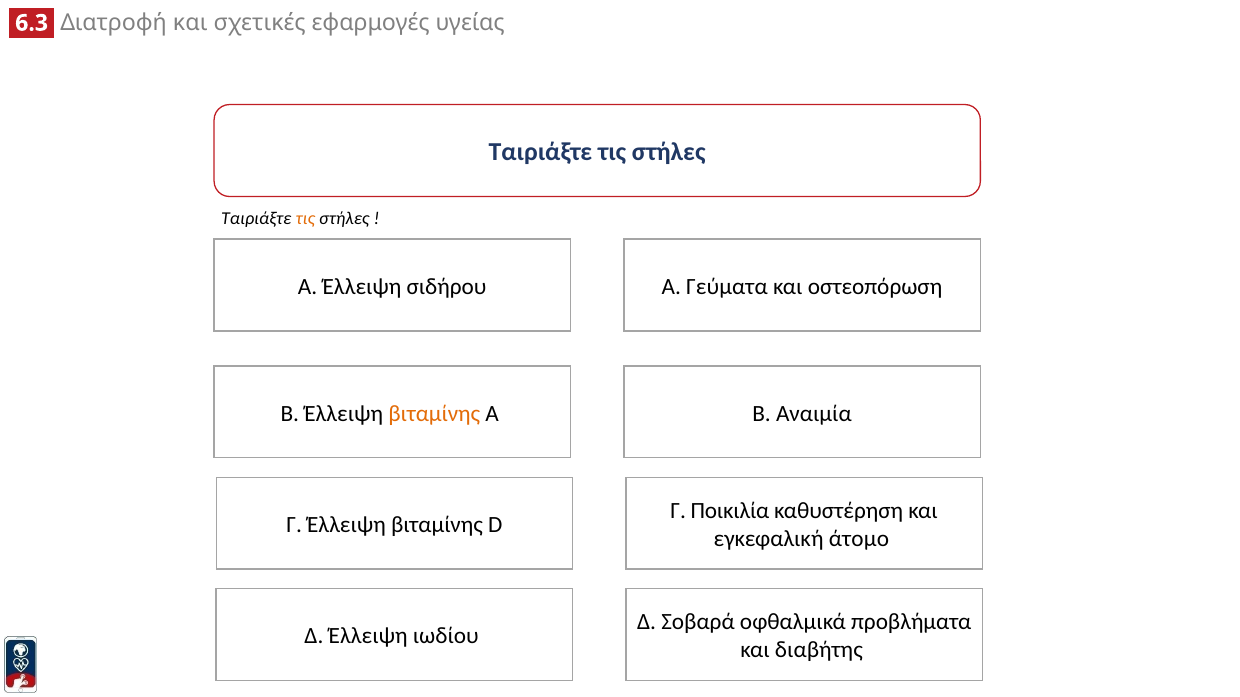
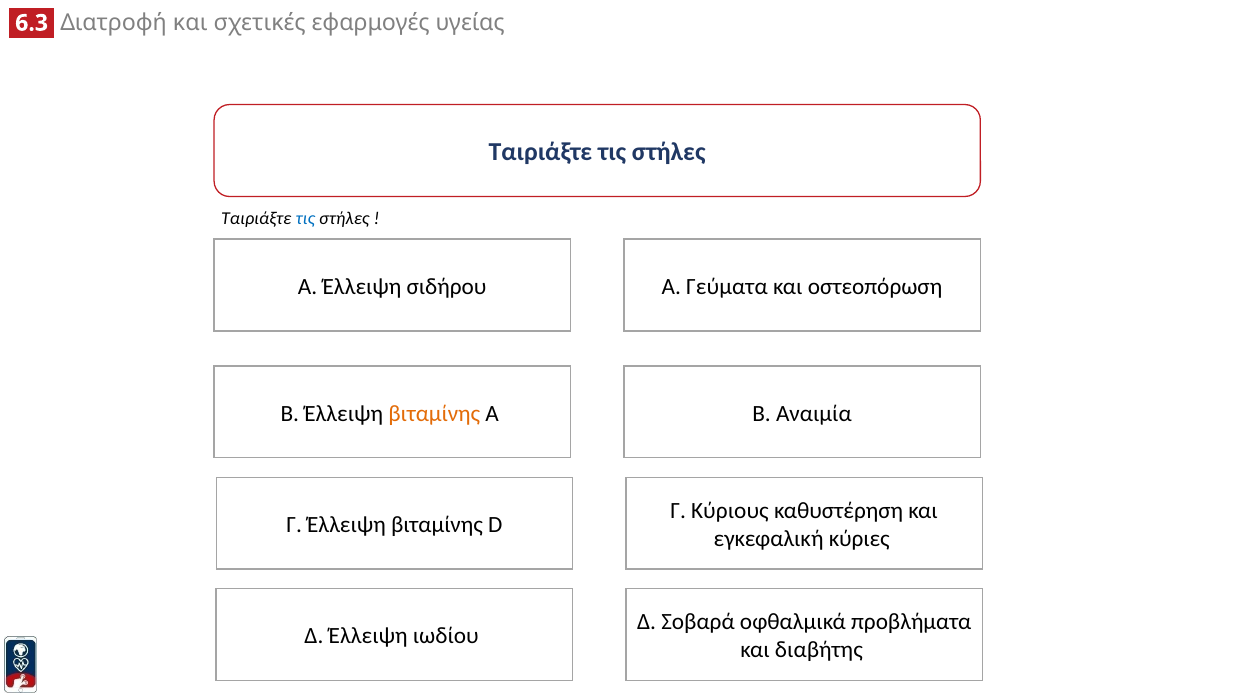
τις at (305, 219) colour: orange -> blue
Ποικιλία: Ποικιλία -> Κύριους
άτομο: άτομο -> κύριες
